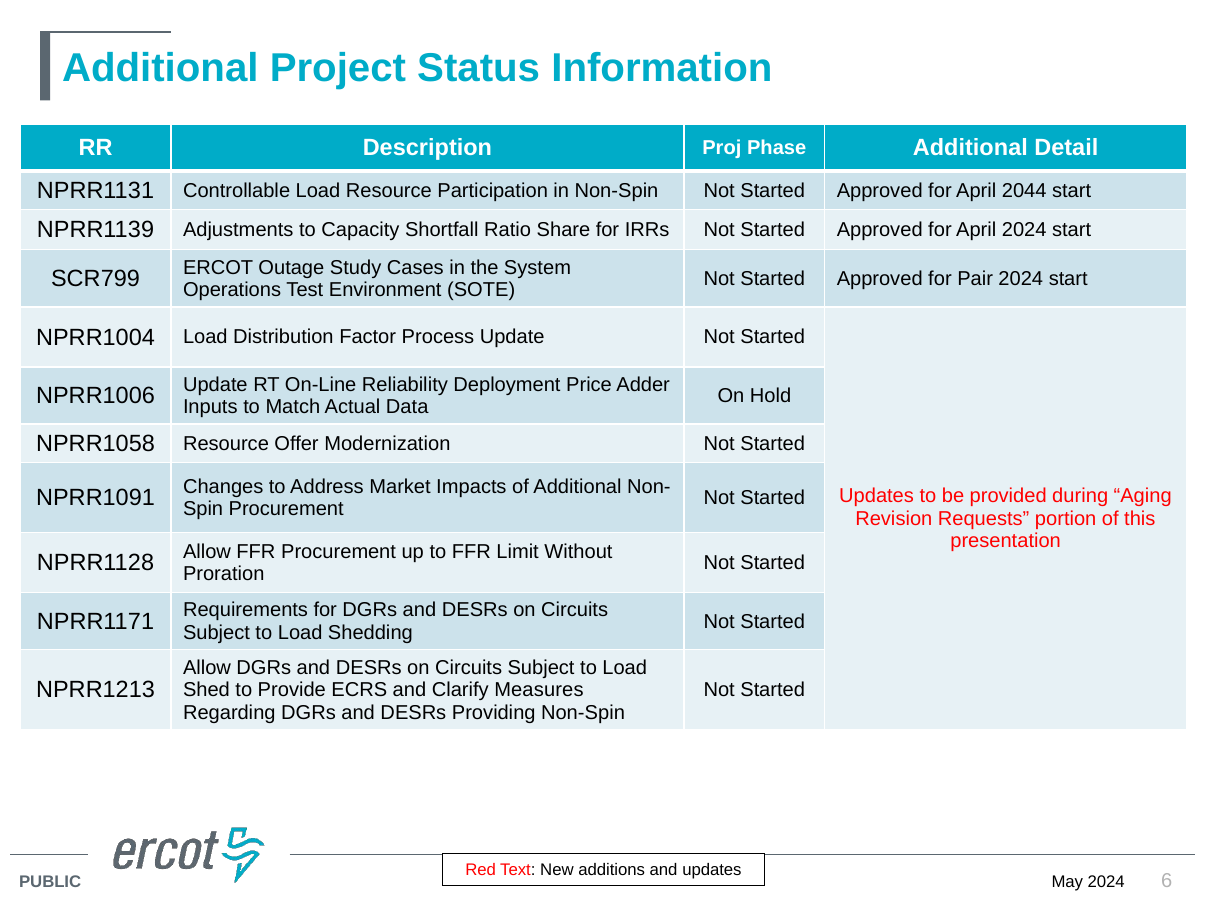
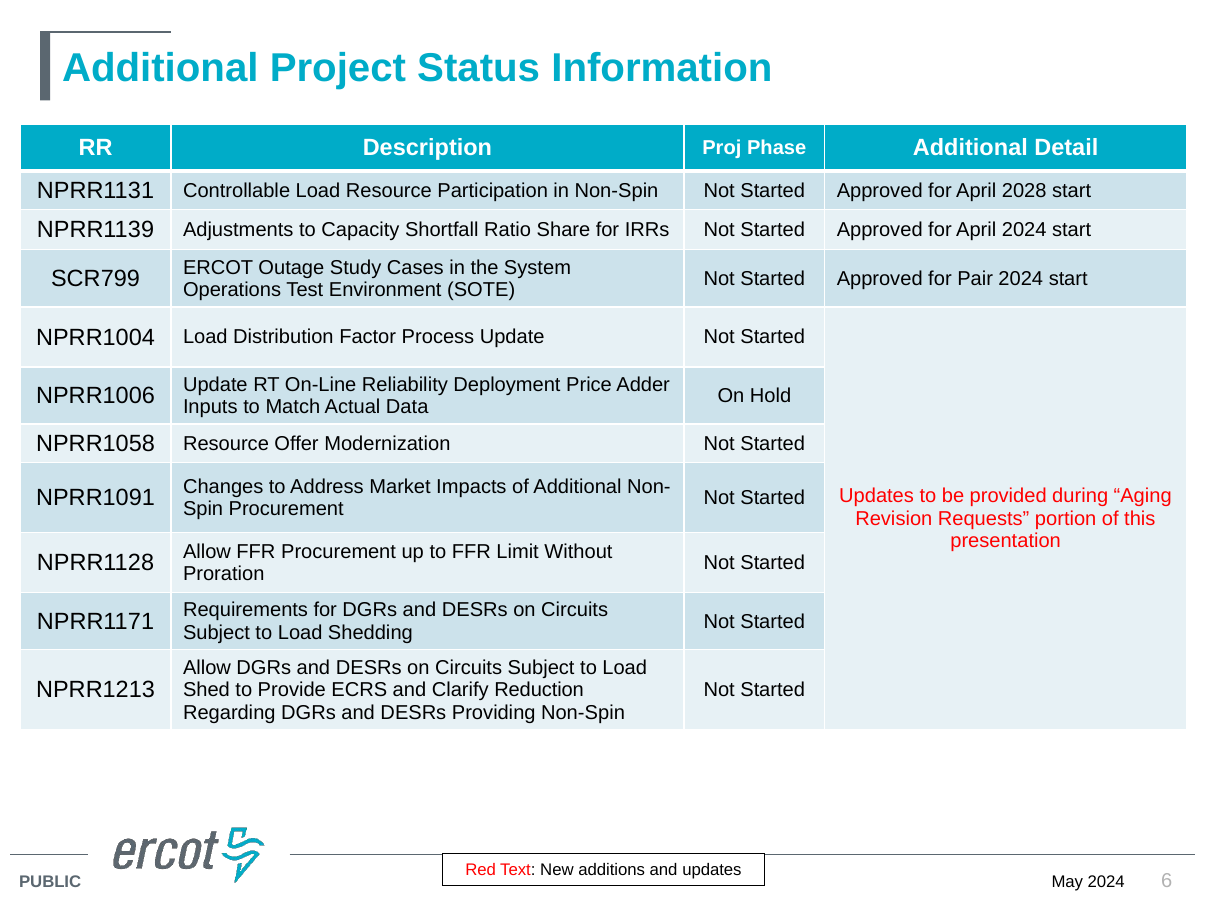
2044: 2044 -> 2028
Measures: Measures -> Reduction
